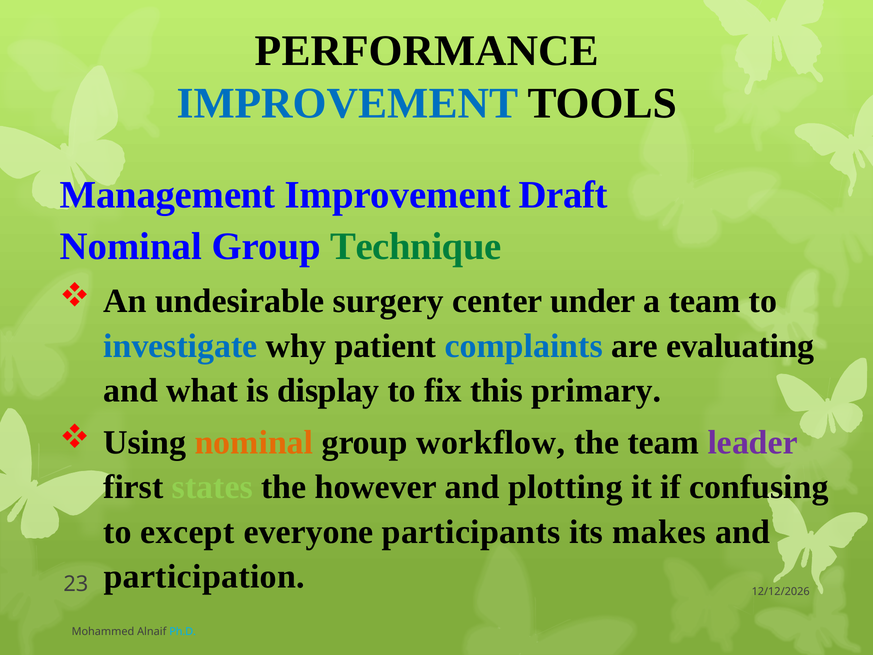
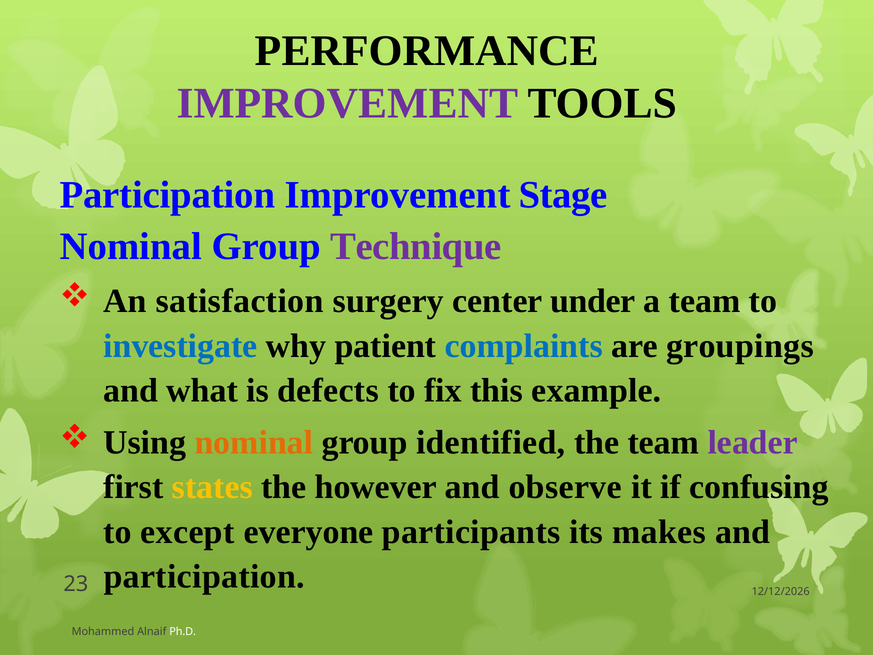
IMPROVEMENT at (347, 103) colour: blue -> purple
Management at (167, 195): Management -> Participation
Draft: Draft -> Stage
Technique colour: green -> purple
undesirable: undesirable -> satisfaction
evaluating: evaluating -> groupings
display: display -> defects
primary: primary -> example
workflow: workflow -> identified
states colour: light green -> yellow
plotting: plotting -> observe
Ph.D colour: light blue -> white
